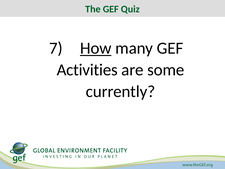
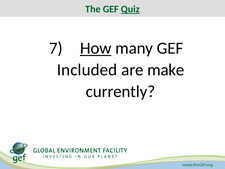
Quiz underline: none -> present
Activities: Activities -> Included
some: some -> make
